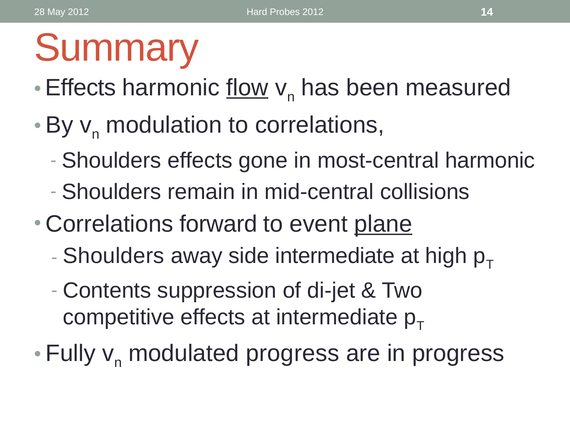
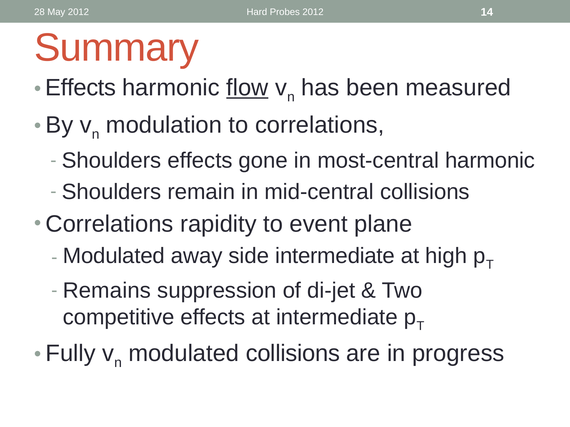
forward: forward -> rapidity
plane underline: present -> none
Shoulders at (114, 256): Shoulders -> Modulated
Contents: Contents -> Remains
modulated progress: progress -> collisions
